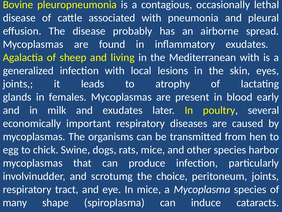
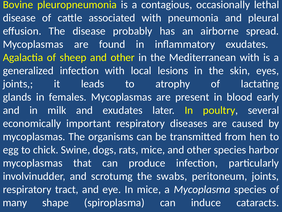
sheep and living: living -> other
choice: choice -> swabs
